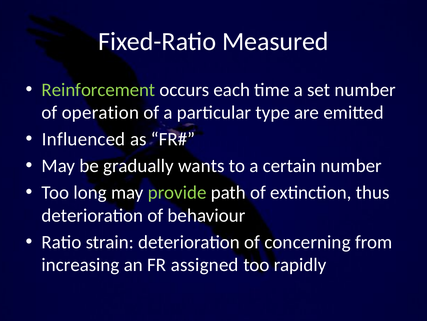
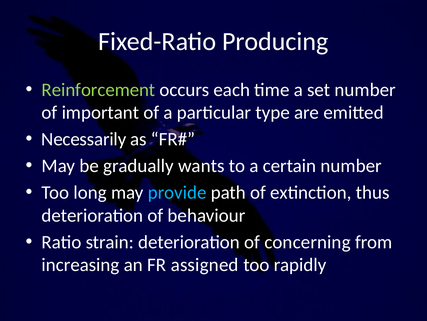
Measured: Measured -> Producing
operation: operation -> important
Influenced: Influenced -> Necessarily
provide colour: light green -> light blue
